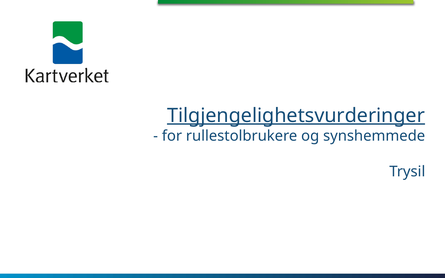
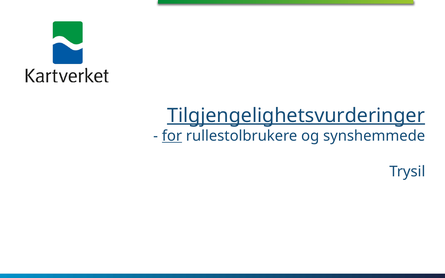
for underline: none -> present
